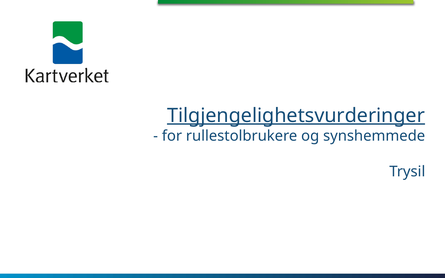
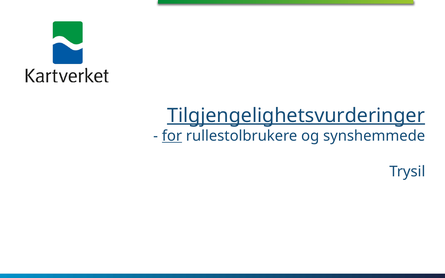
for underline: none -> present
